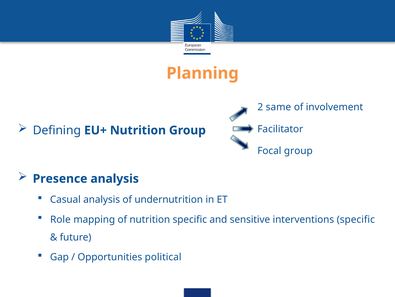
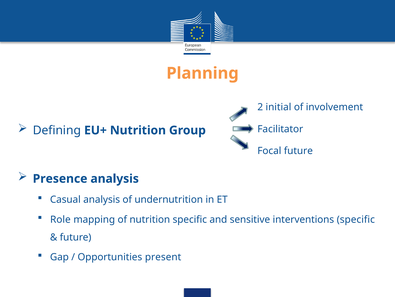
same: same -> initial
Focal group: group -> future
political: political -> present
